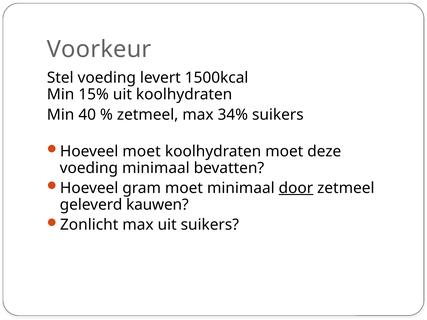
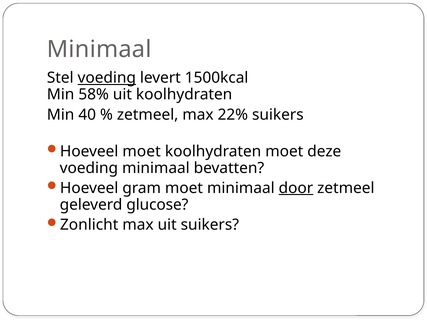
Voorkeur at (99, 49): Voorkeur -> Minimaal
voeding at (107, 78) underline: none -> present
15%: 15% -> 58%
34%: 34% -> 22%
kauwen: kauwen -> glucose
